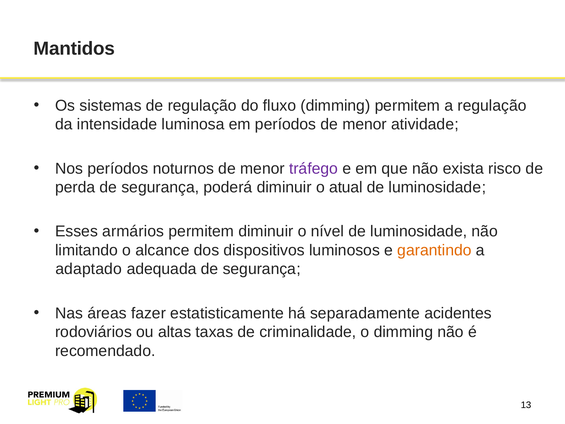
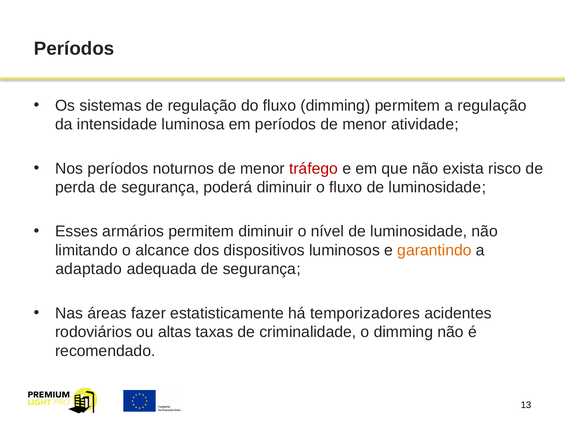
Mantidos at (74, 49): Mantidos -> Períodos
tráfego colour: purple -> red
o atual: atual -> fluxo
separadamente: separadamente -> temporizadores
